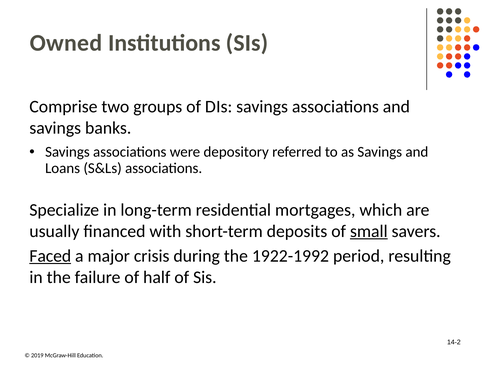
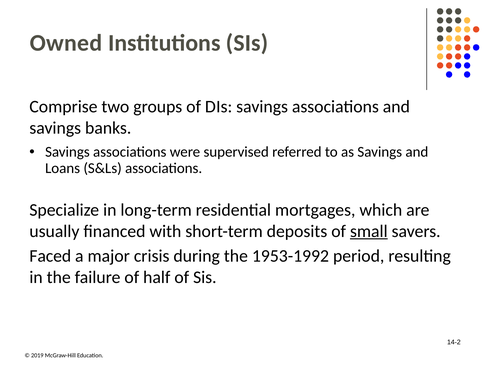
depository: depository -> supervised
Faced underline: present -> none
1922-1992: 1922-1992 -> 1953-1992
